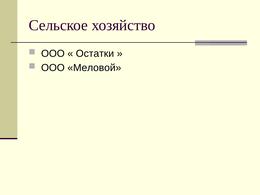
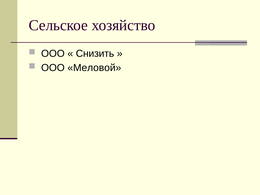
Остатки: Остатки -> Снизить
